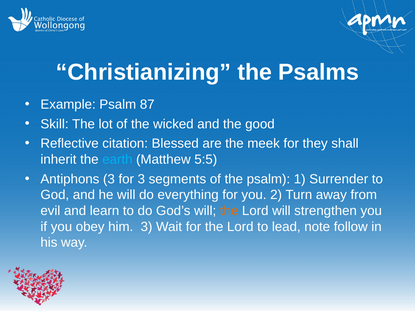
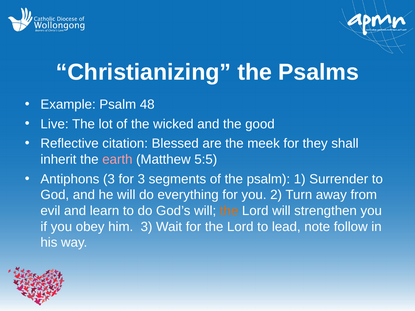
87: 87 -> 48
Skill: Skill -> Live
earth colour: light blue -> pink
